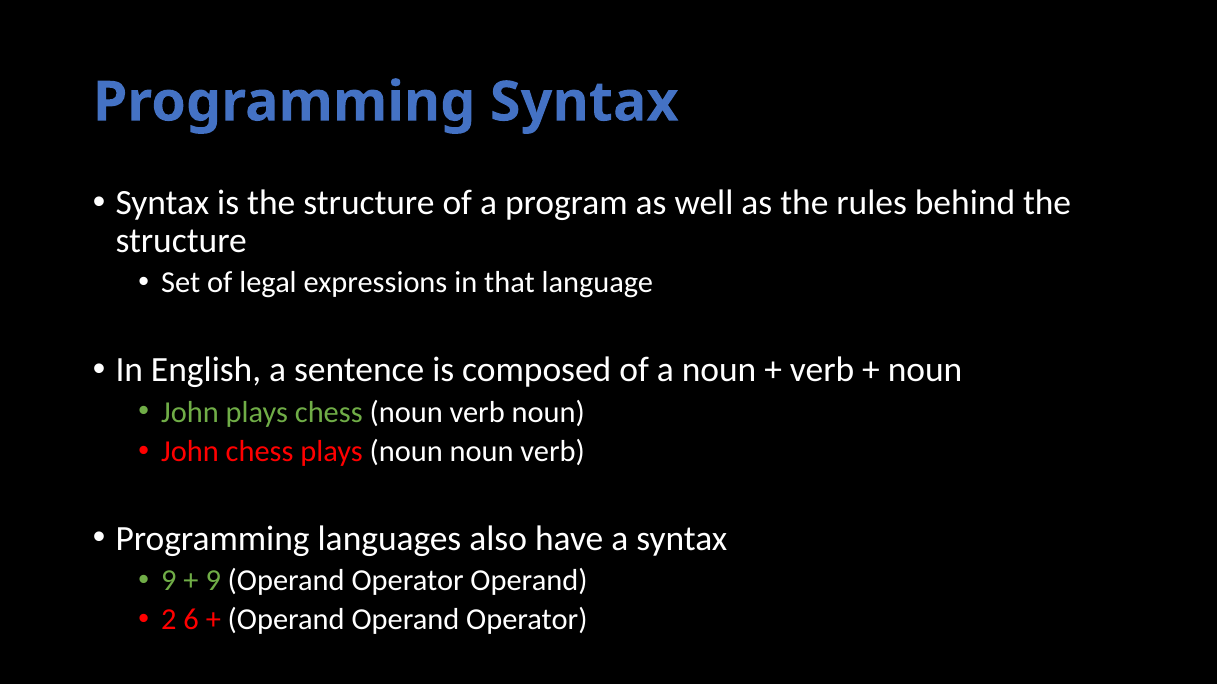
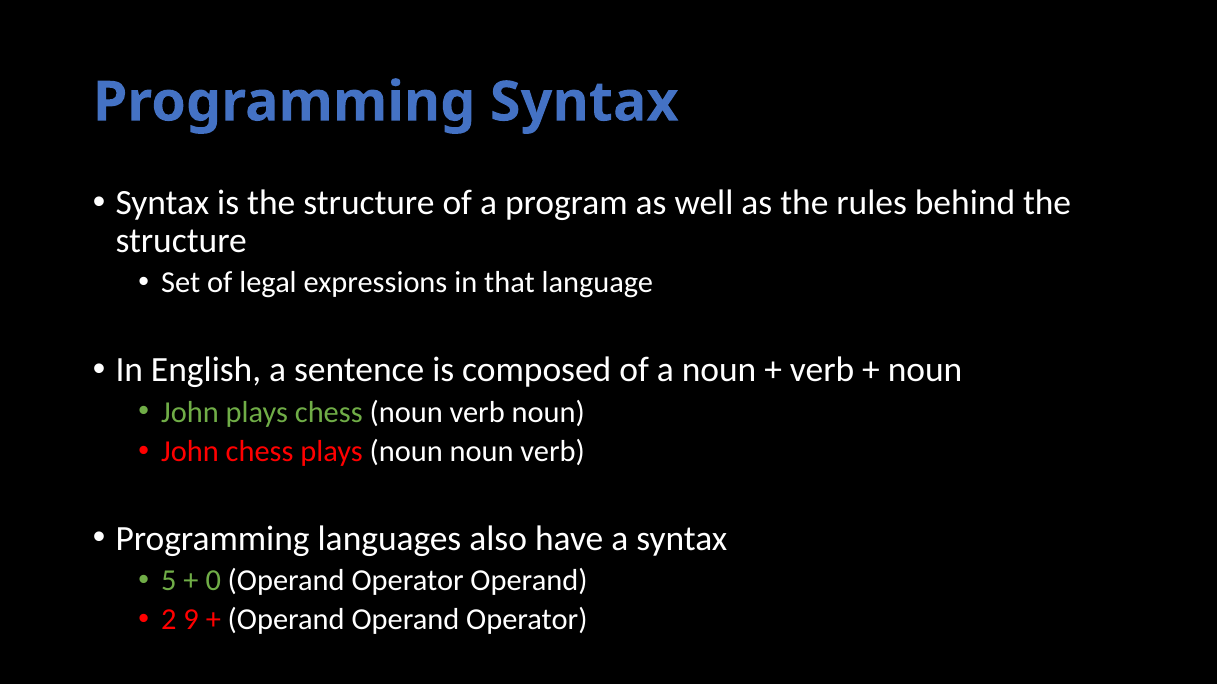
9 at (169, 581): 9 -> 5
9 at (213, 581): 9 -> 0
6: 6 -> 9
